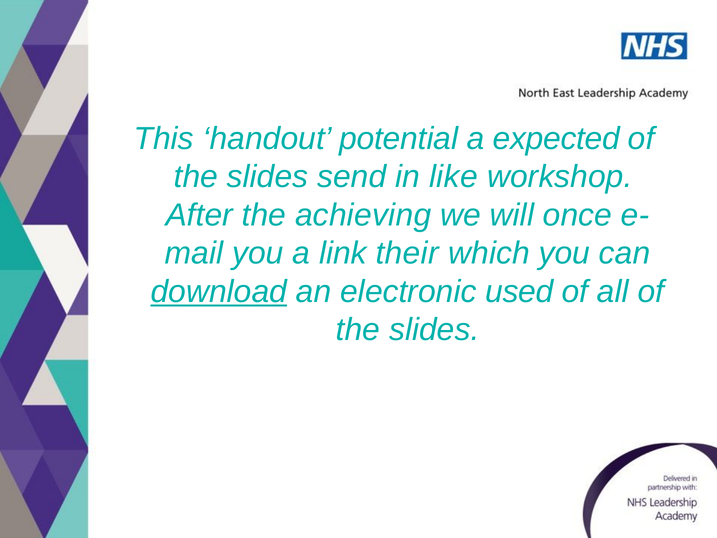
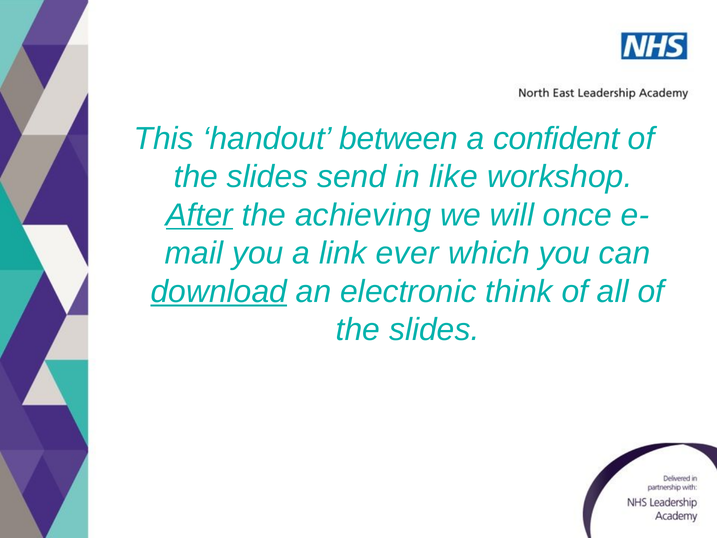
potential: potential -> between
expected: expected -> confident
After underline: none -> present
their: their -> ever
used: used -> think
